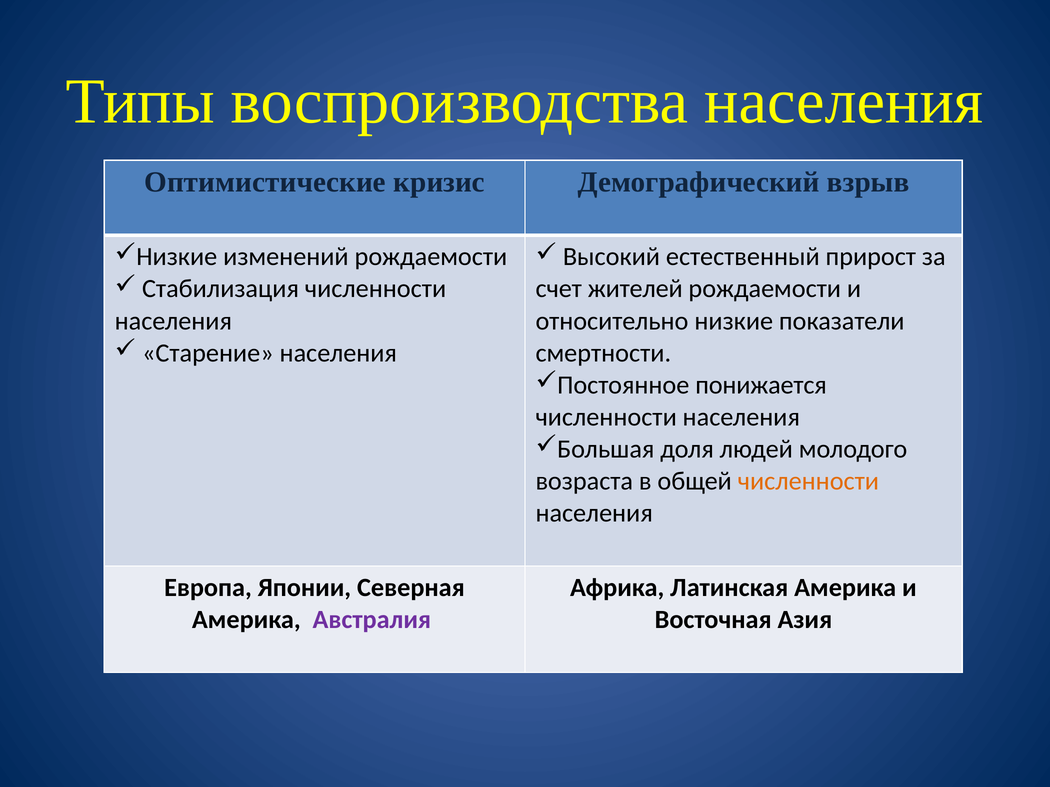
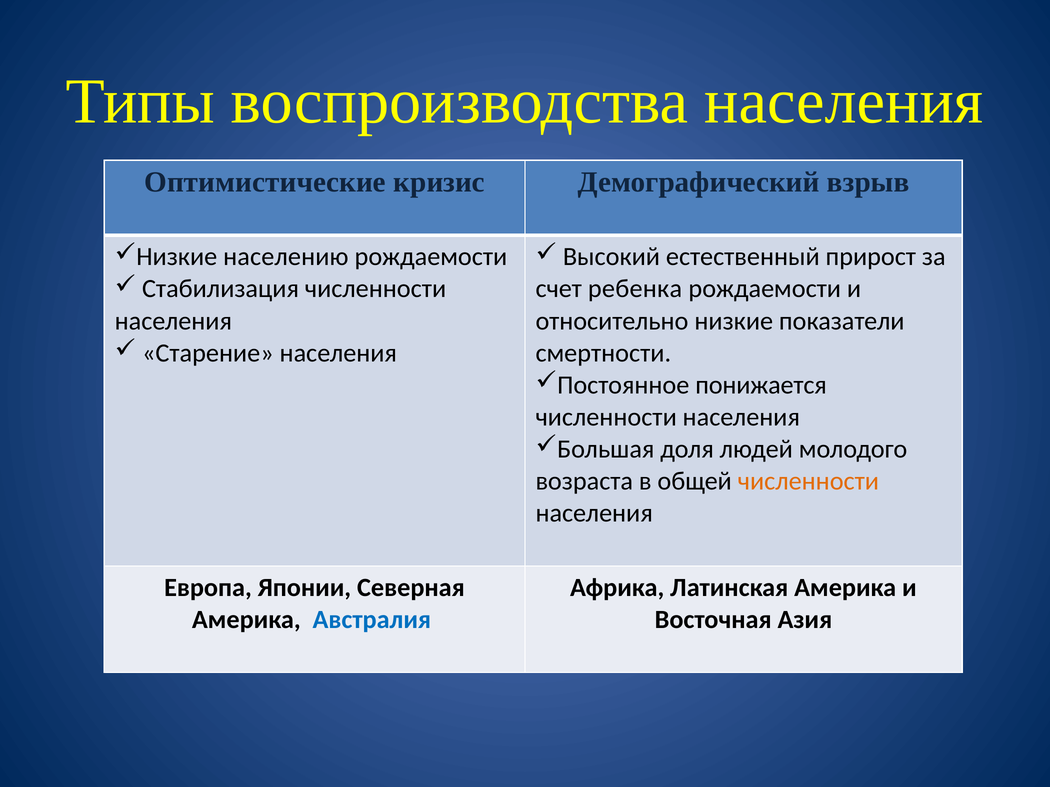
изменений: изменений -> населению
жителей: жителей -> ребенка
Австралия colour: purple -> blue
